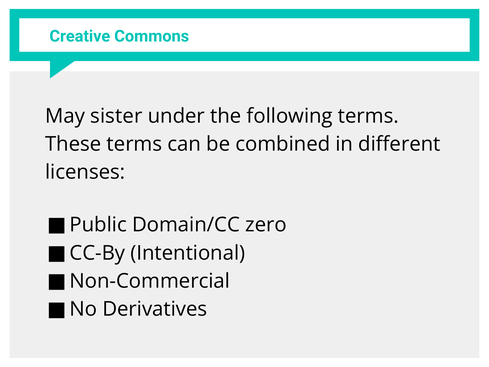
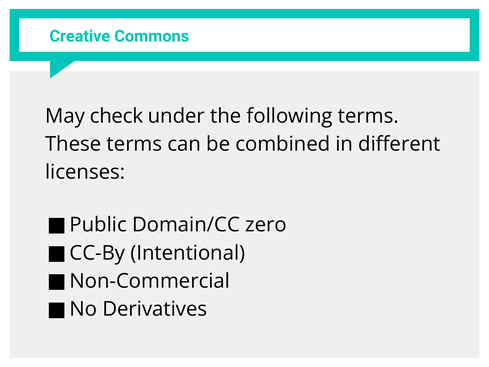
sister: sister -> check
